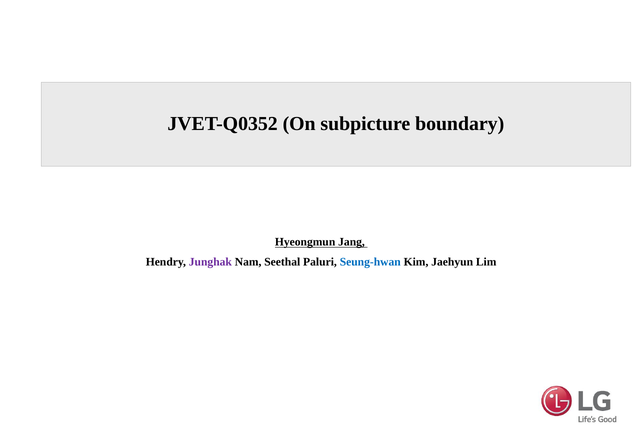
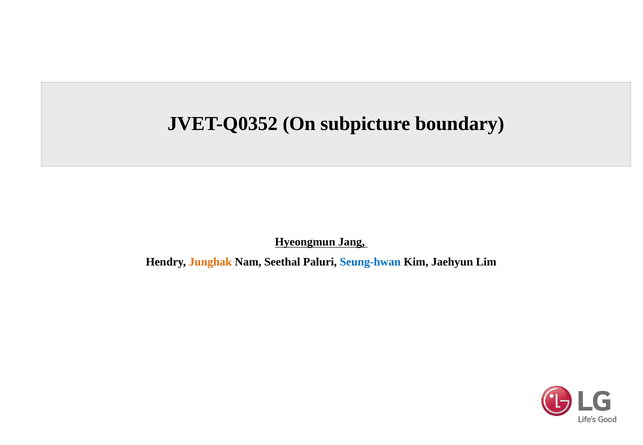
Junghak colour: purple -> orange
